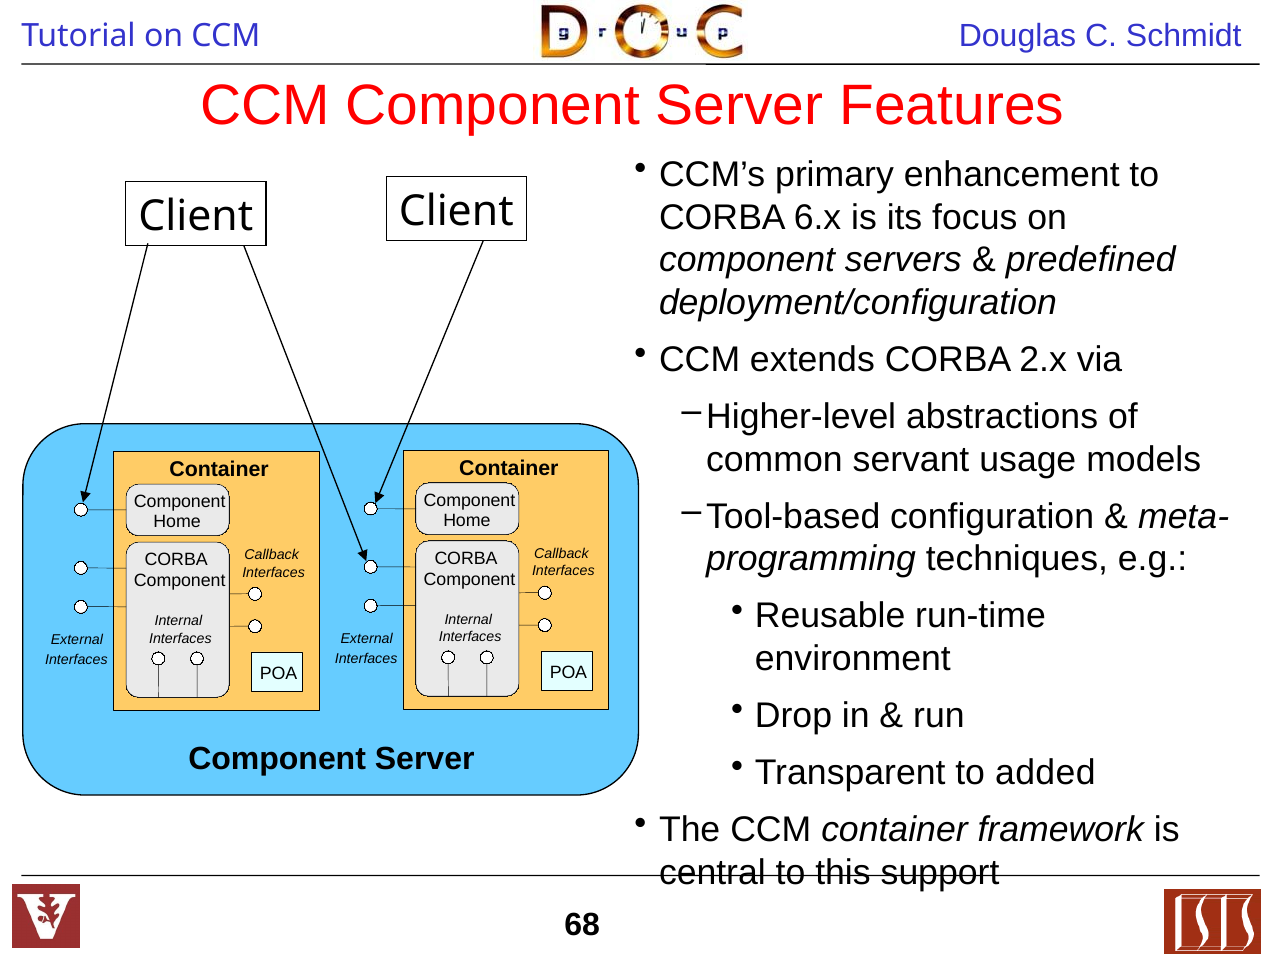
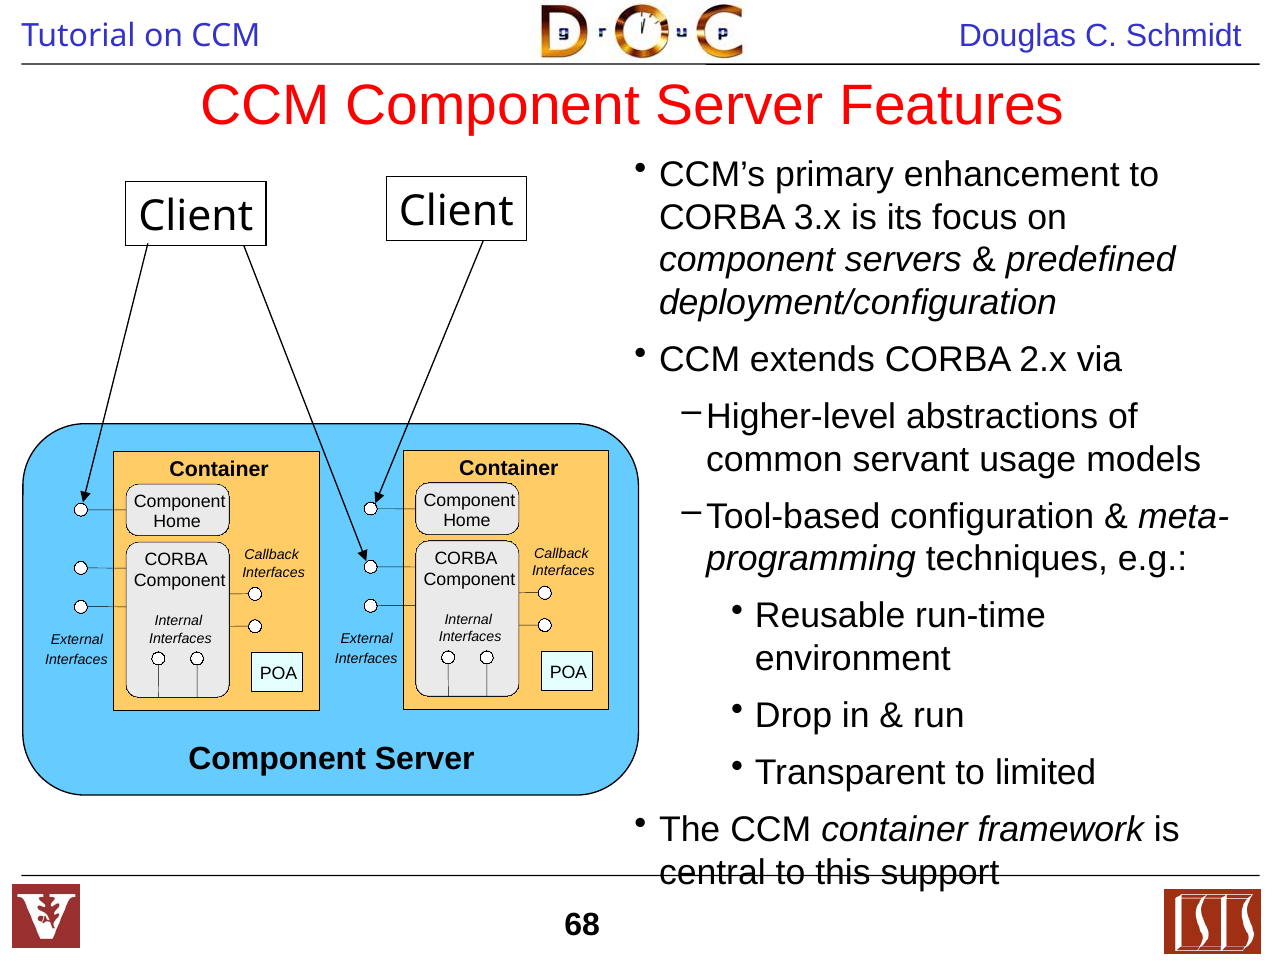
6.x: 6.x -> 3.x
added: added -> limited
